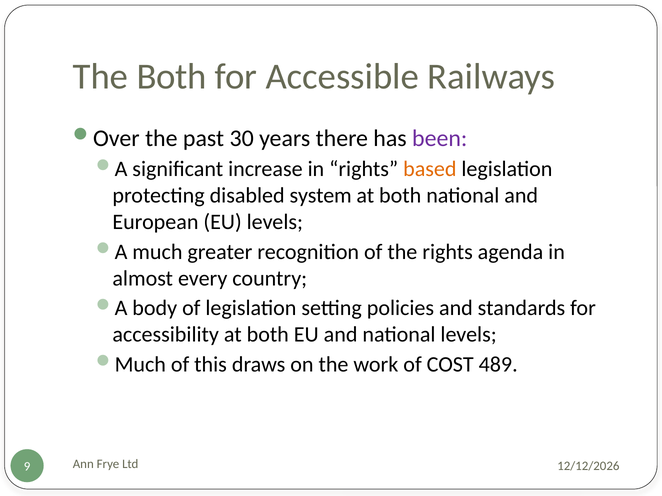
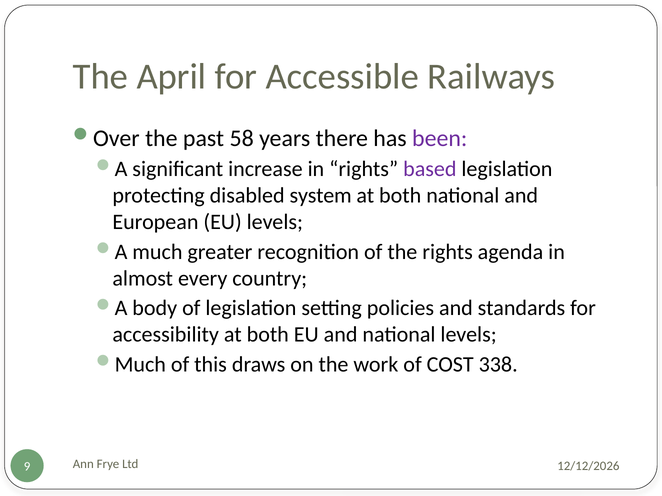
The Both: Both -> April
30: 30 -> 58
based colour: orange -> purple
489: 489 -> 338
